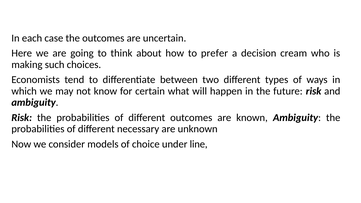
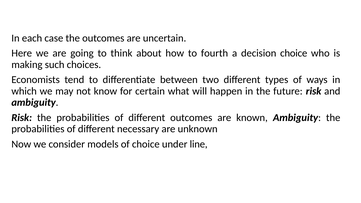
prefer: prefer -> fourth
decision cream: cream -> choice
